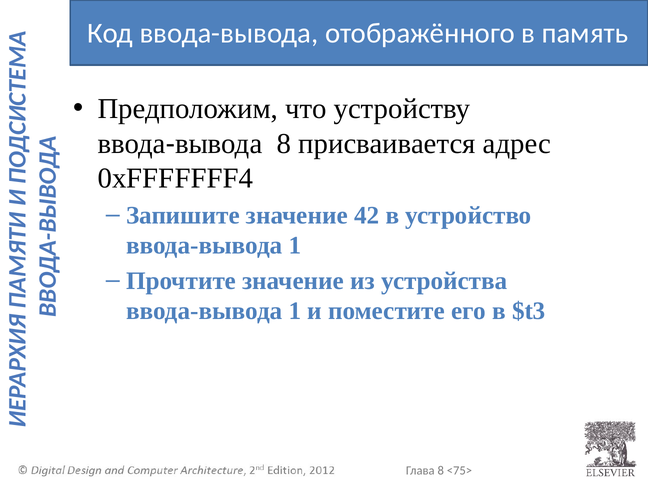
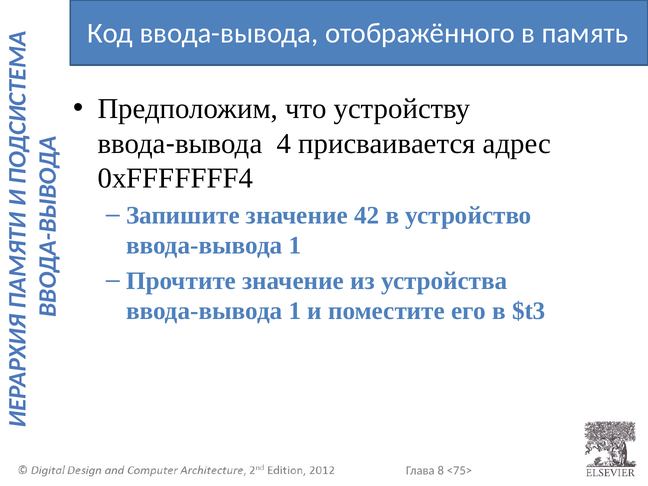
8 at (284, 144): 8 -> 4
